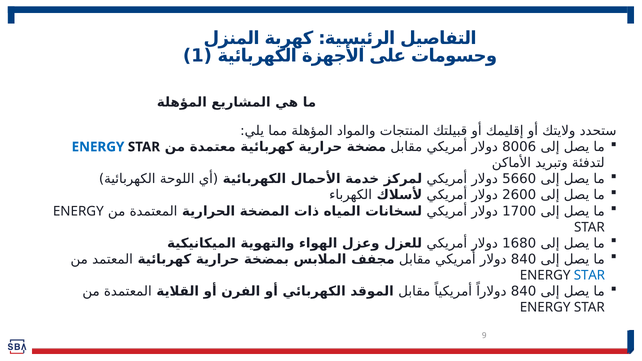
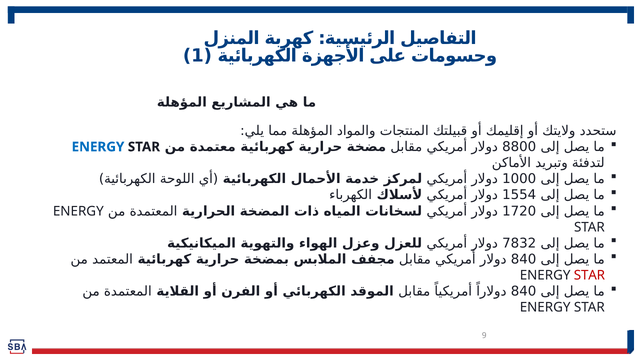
8006: 8006 -> 8800
5660: 5660 -> 1000
2600: 2600 -> 1554
1700: 1700 -> 1720
1680: 1680 -> 7832
STAR at (589, 275) colour: blue -> red
